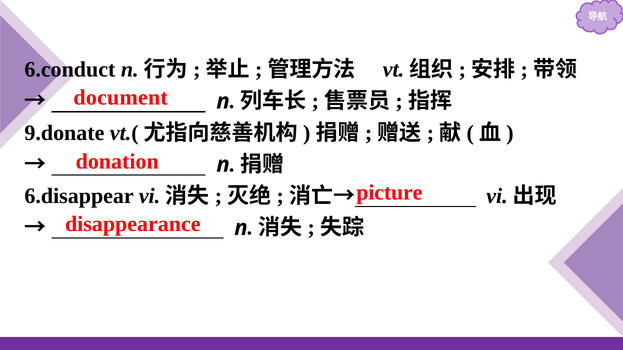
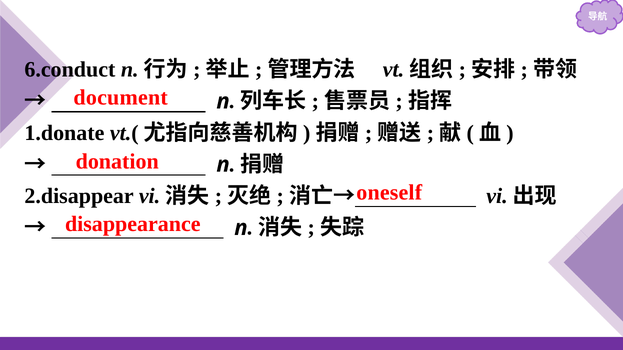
9.donate: 9.donate -> 1.donate
picture: picture -> oneself
6.disappear: 6.disappear -> 2.disappear
